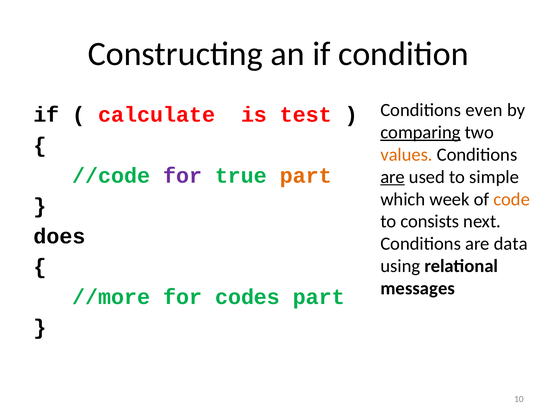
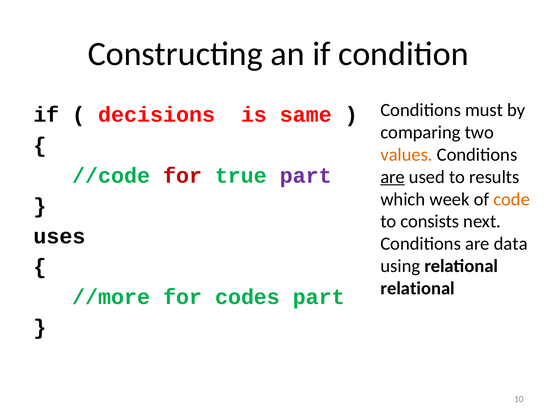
even: even -> must
calculate: calculate -> decisions
test: test -> same
comparing underline: present -> none
for at (183, 175) colour: purple -> red
part at (306, 175) colour: orange -> purple
simple: simple -> results
does: does -> uses
messages at (418, 288): messages -> relational
